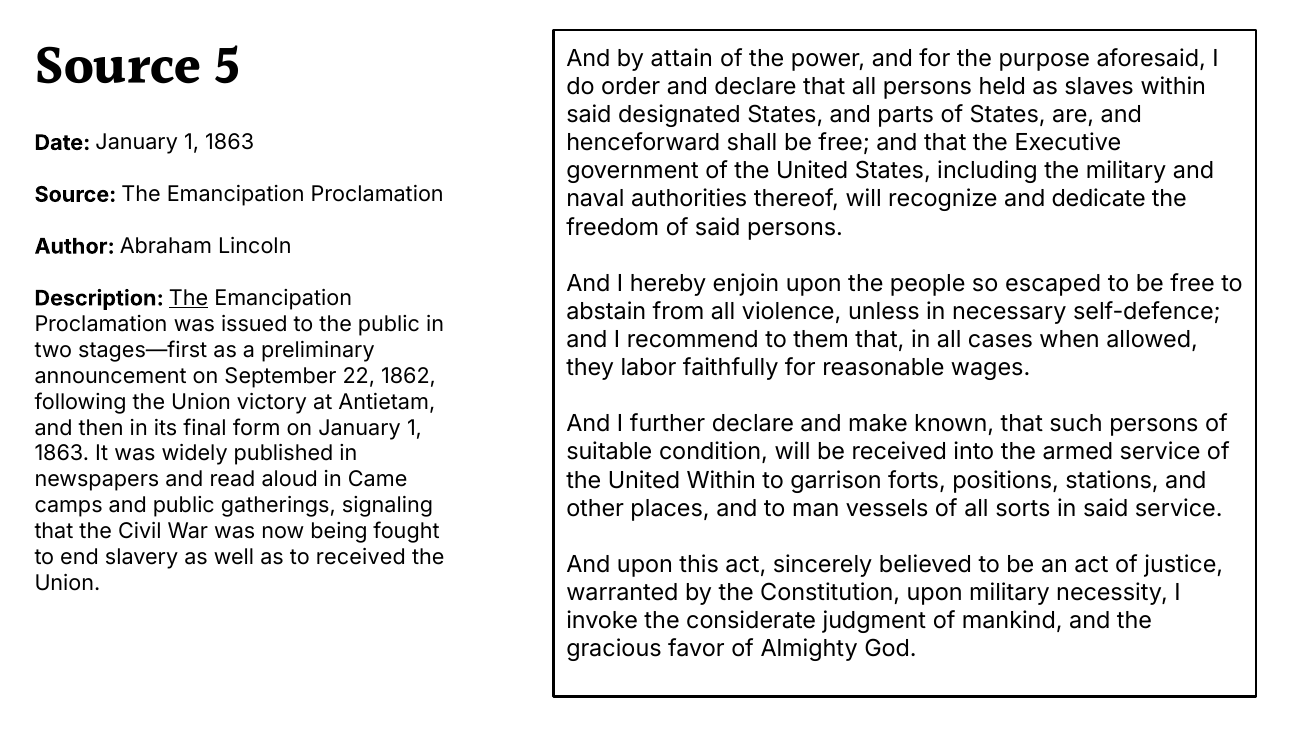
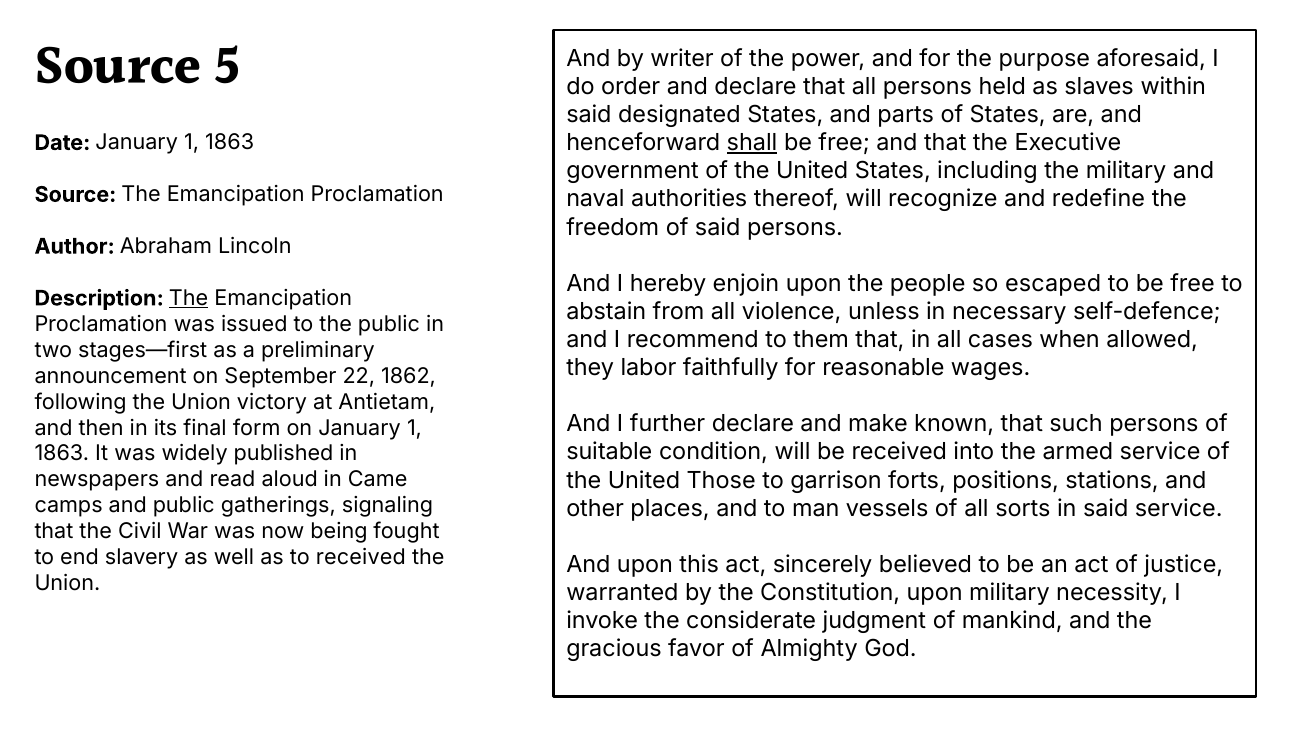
attain: attain -> writer
shall underline: none -> present
dedicate: dedicate -> redefine
United Within: Within -> Those
